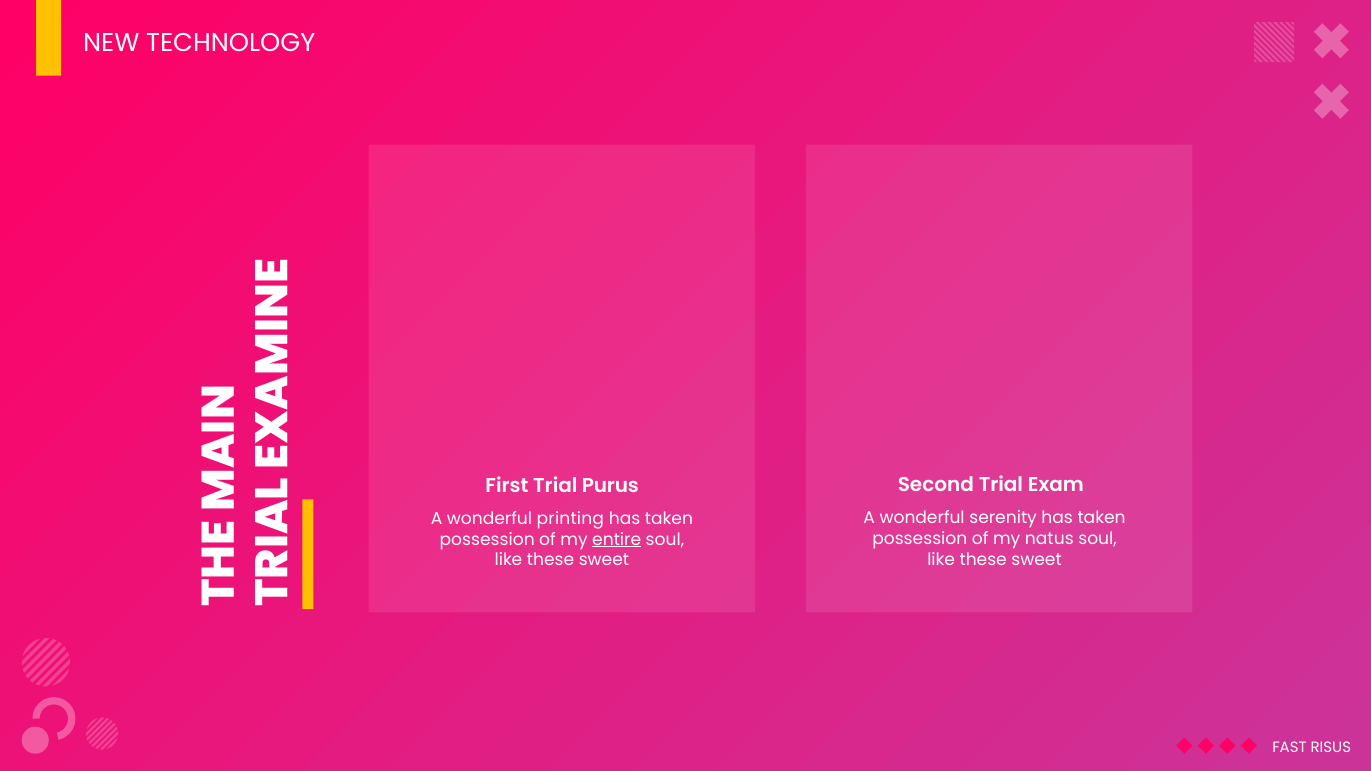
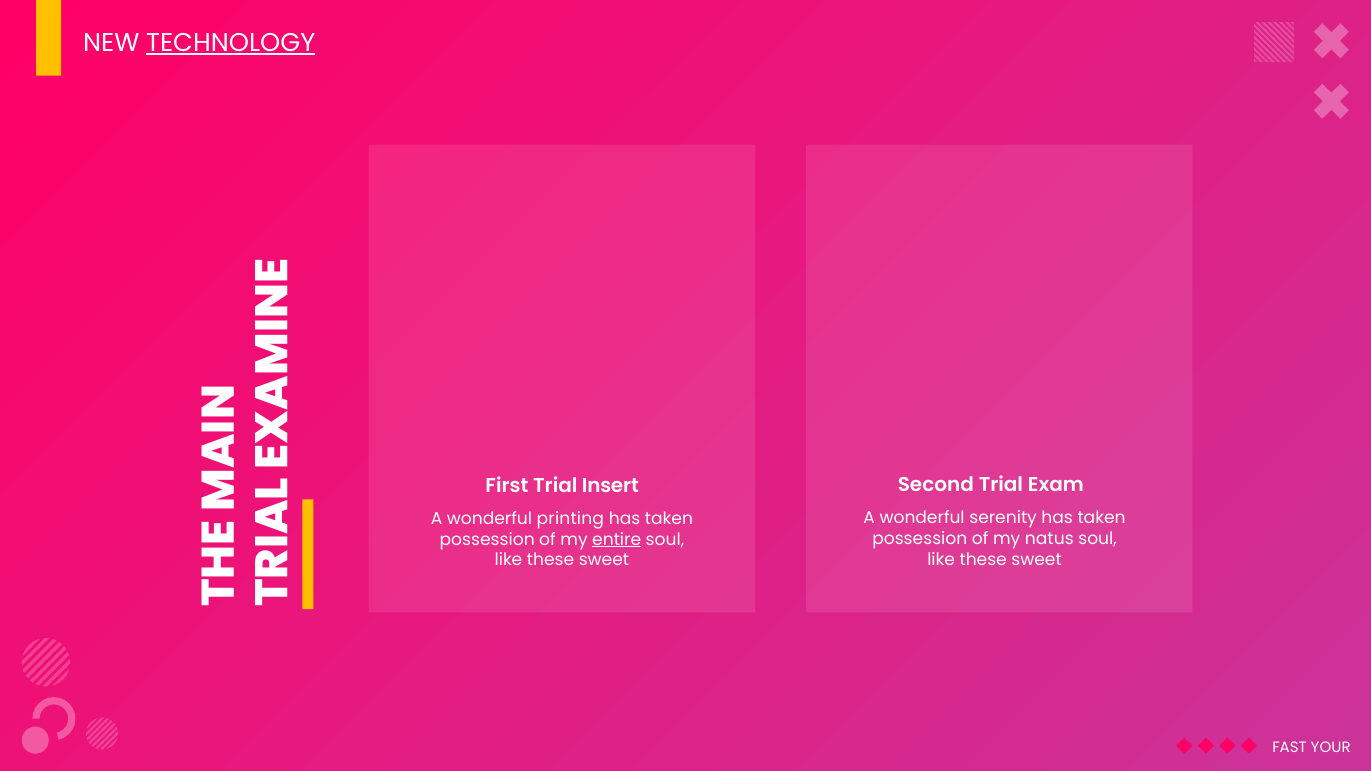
TECHNOLOGY underline: none -> present
Purus: Purus -> Insert
RISUS: RISUS -> YOUR
